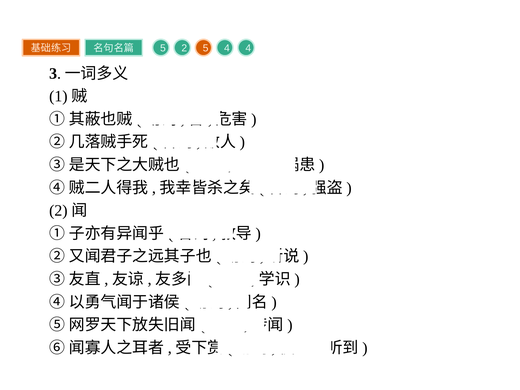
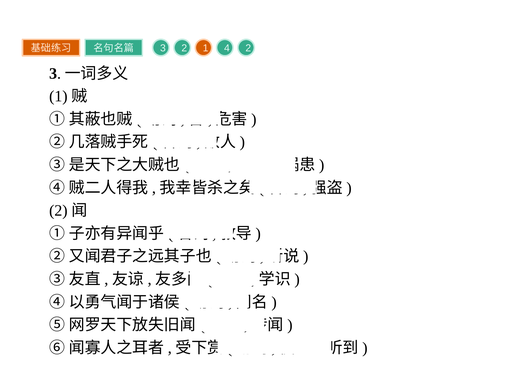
5 at (163, 48): 5 -> 3
2 5: 5 -> 1
4 4: 4 -> 2
